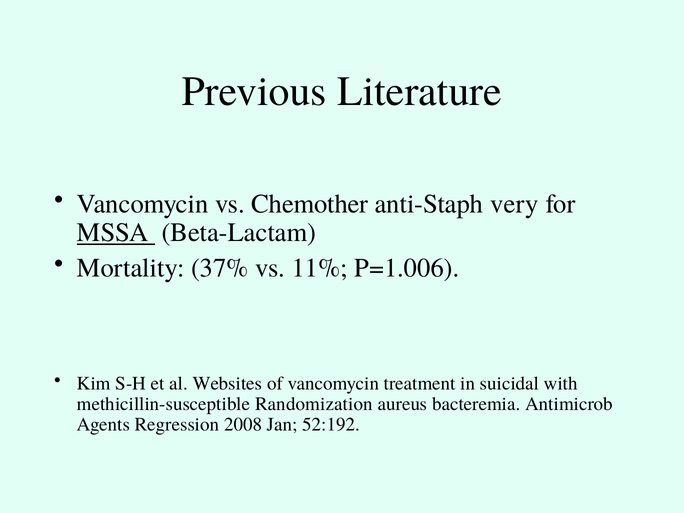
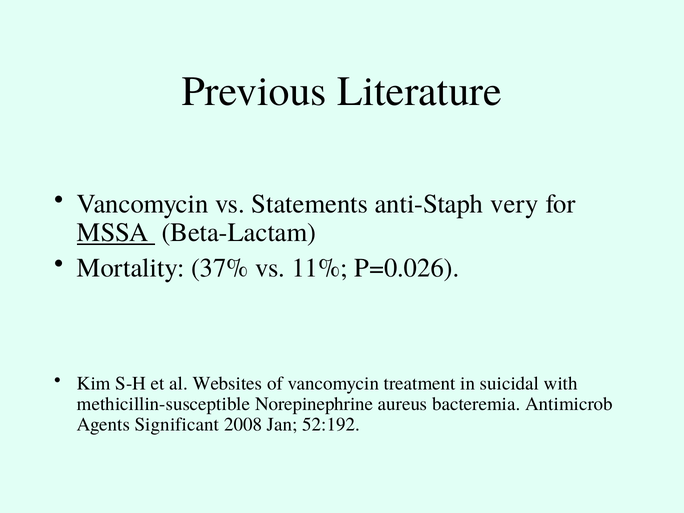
Chemother: Chemother -> Statements
P=1.006: P=1.006 -> P=0.026
Randomization: Randomization -> Norepinephrine
Regression: Regression -> Significant
